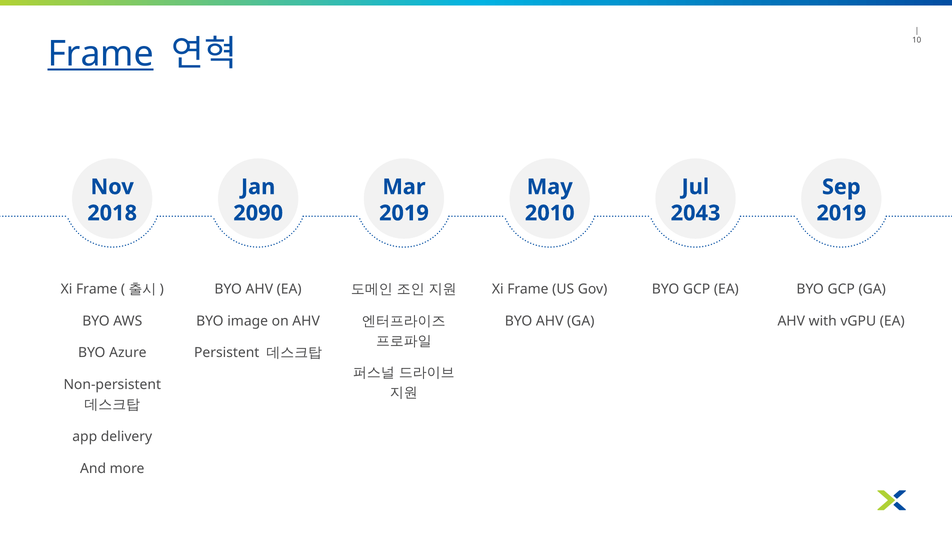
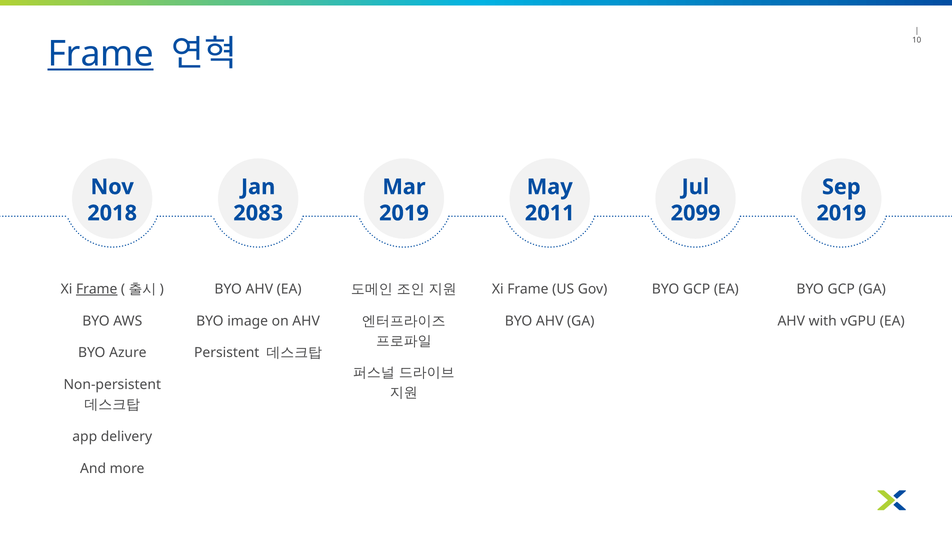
2090: 2090 -> 2083
2010: 2010 -> 2011
2043: 2043 -> 2099
Frame at (97, 289) underline: none -> present
